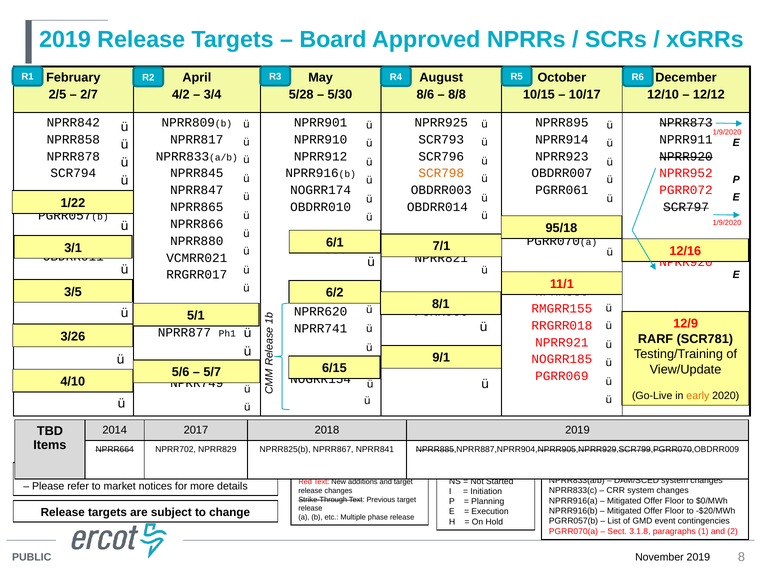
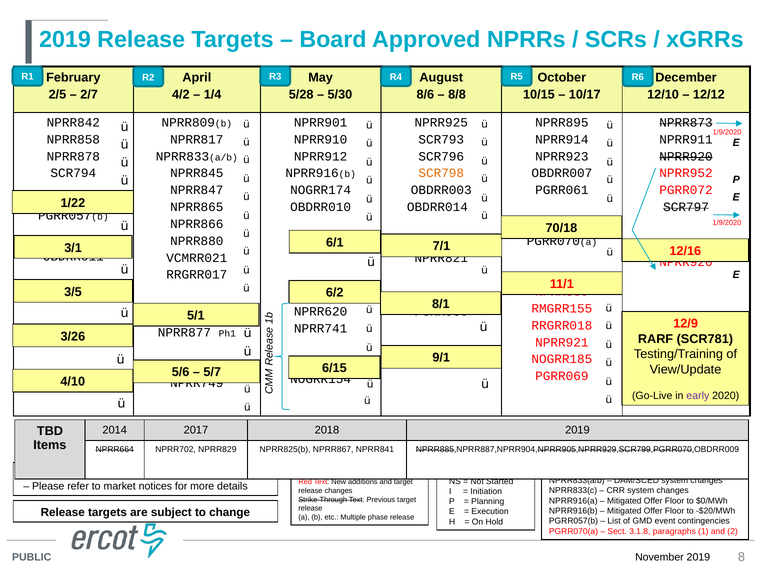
3/4: 3/4 -> 1/4
95/18: 95/18 -> 70/18
early colour: orange -> purple
